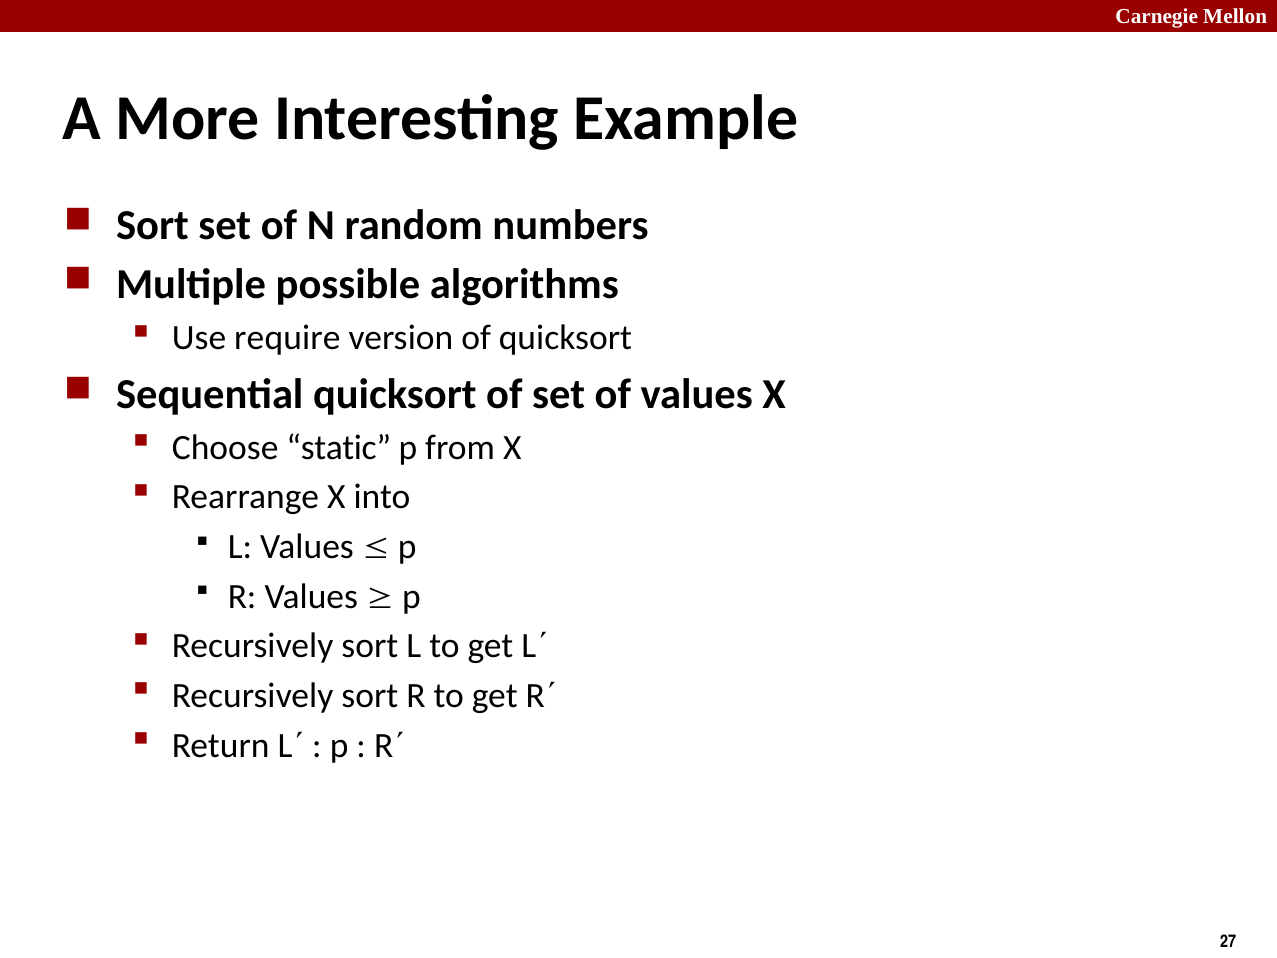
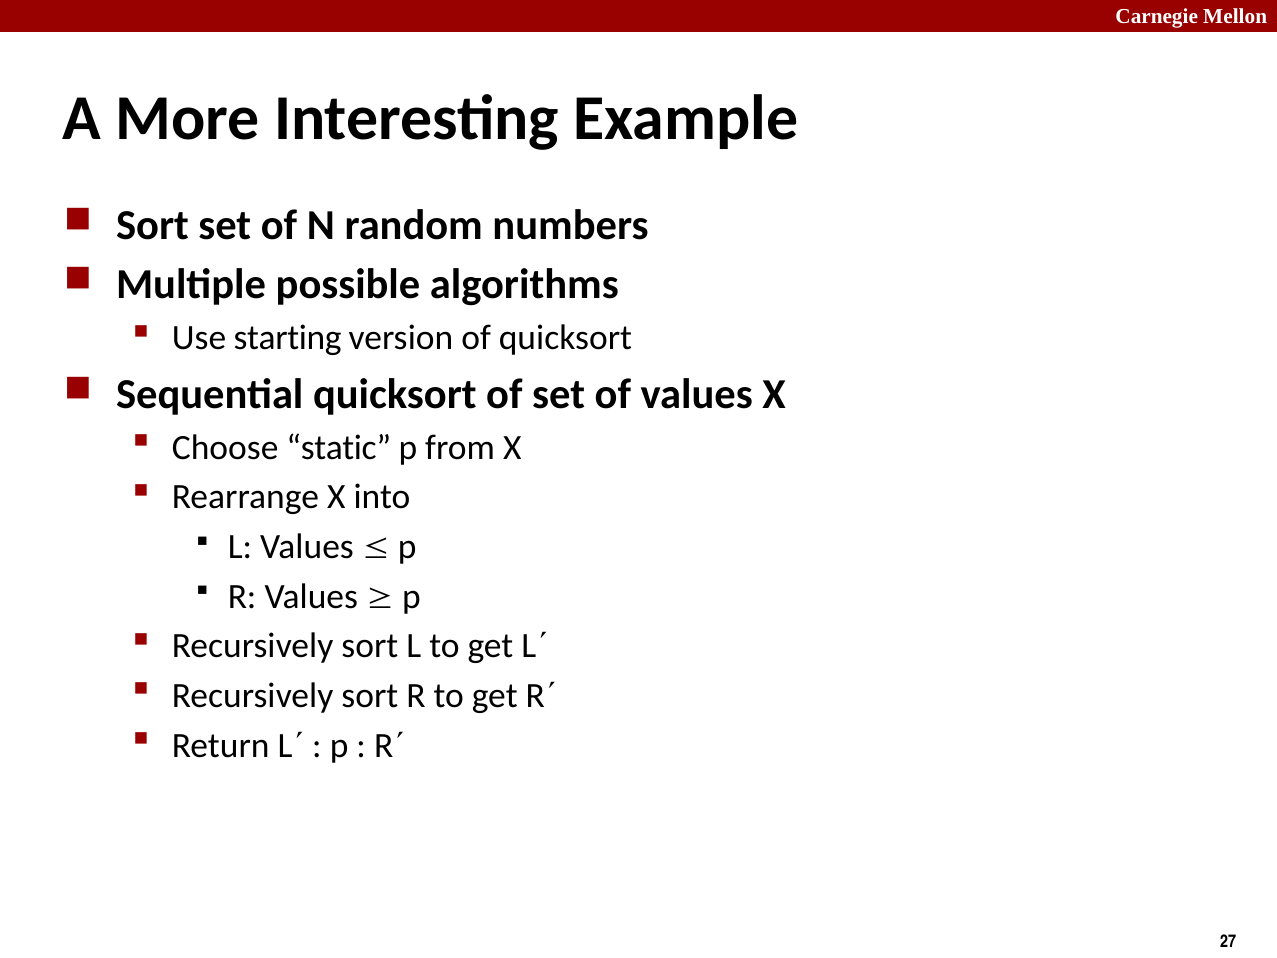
require: require -> starting
